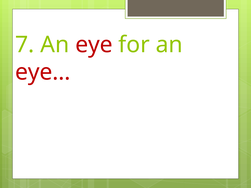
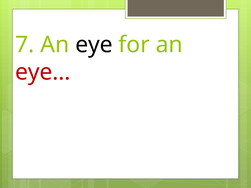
eye colour: red -> black
